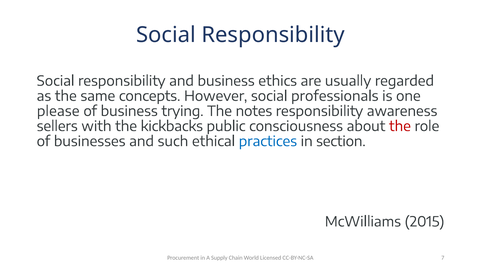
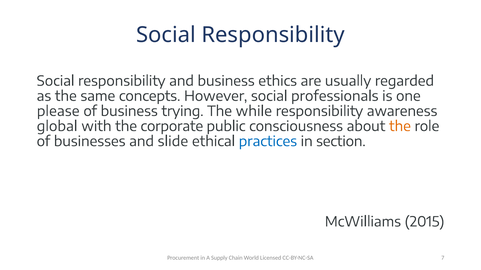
notes: notes -> while
sellers: sellers -> global
kickbacks: kickbacks -> corporate
the at (400, 127) colour: red -> orange
such: such -> slide
